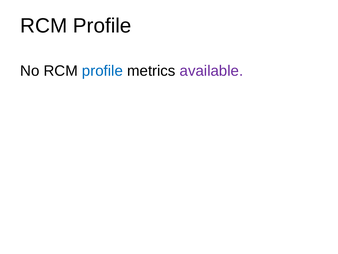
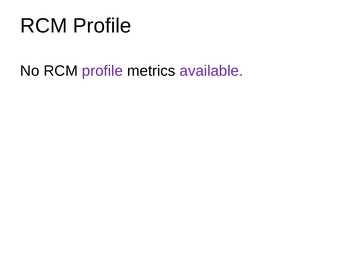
profile at (102, 71) colour: blue -> purple
